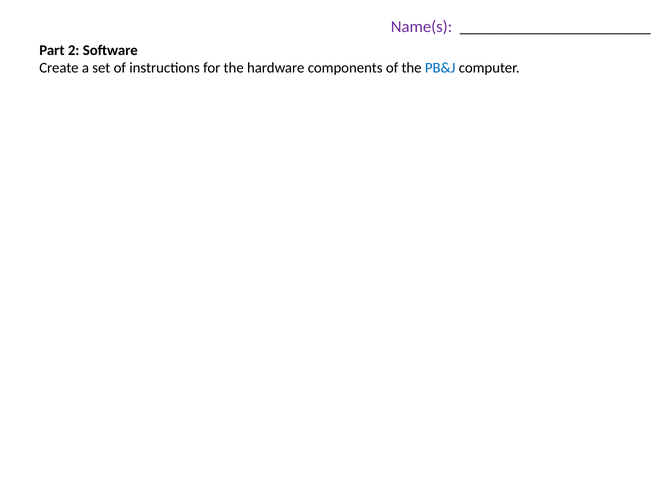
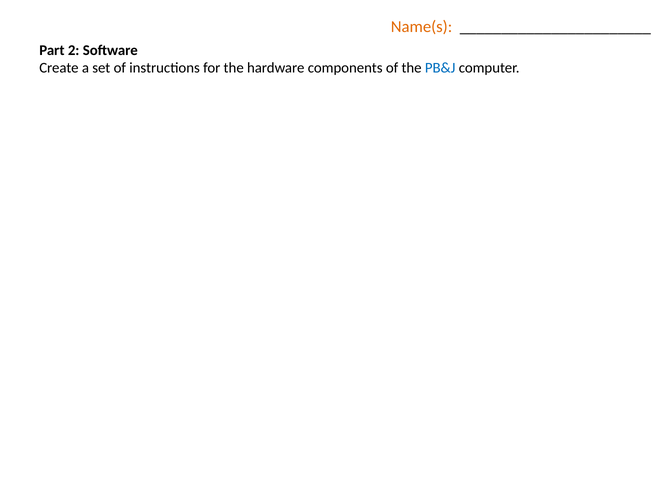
Name(s colour: purple -> orange
